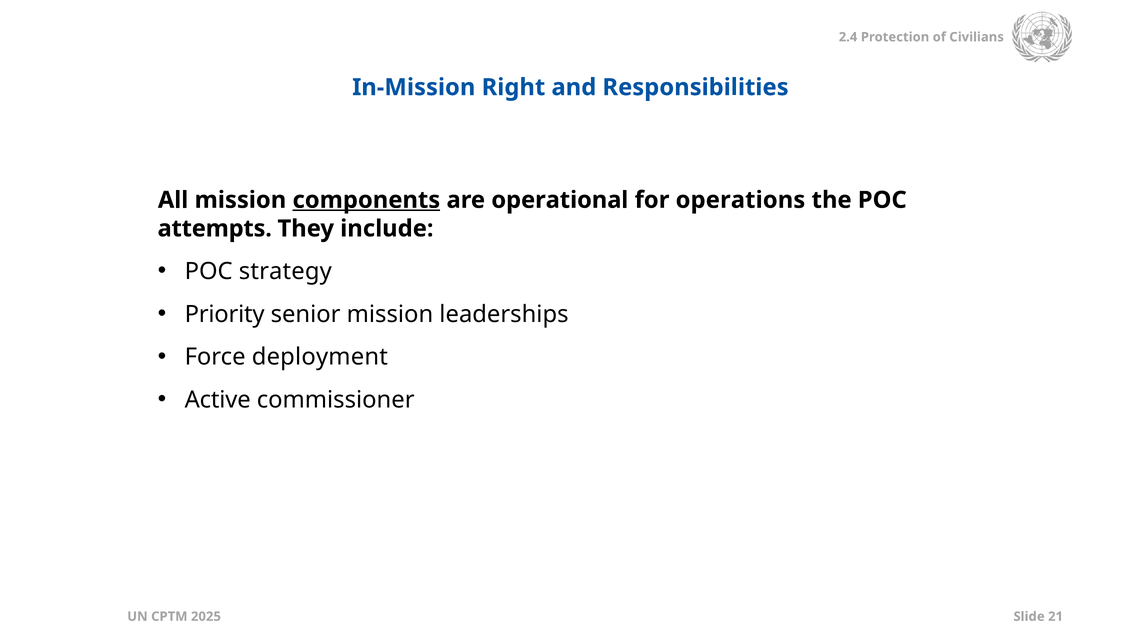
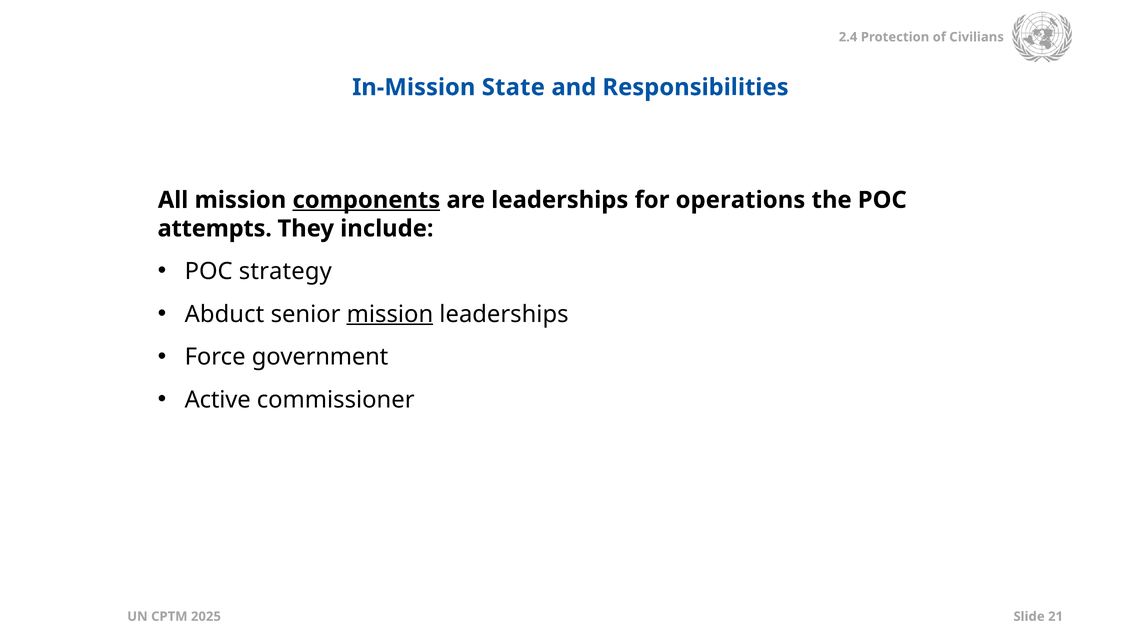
Right: Right -> State
are operational: operational -> leaderships
Priority: Priority -> Abduct
mission at (390, 314) underline: none -> present
deployment: deployment -> government
